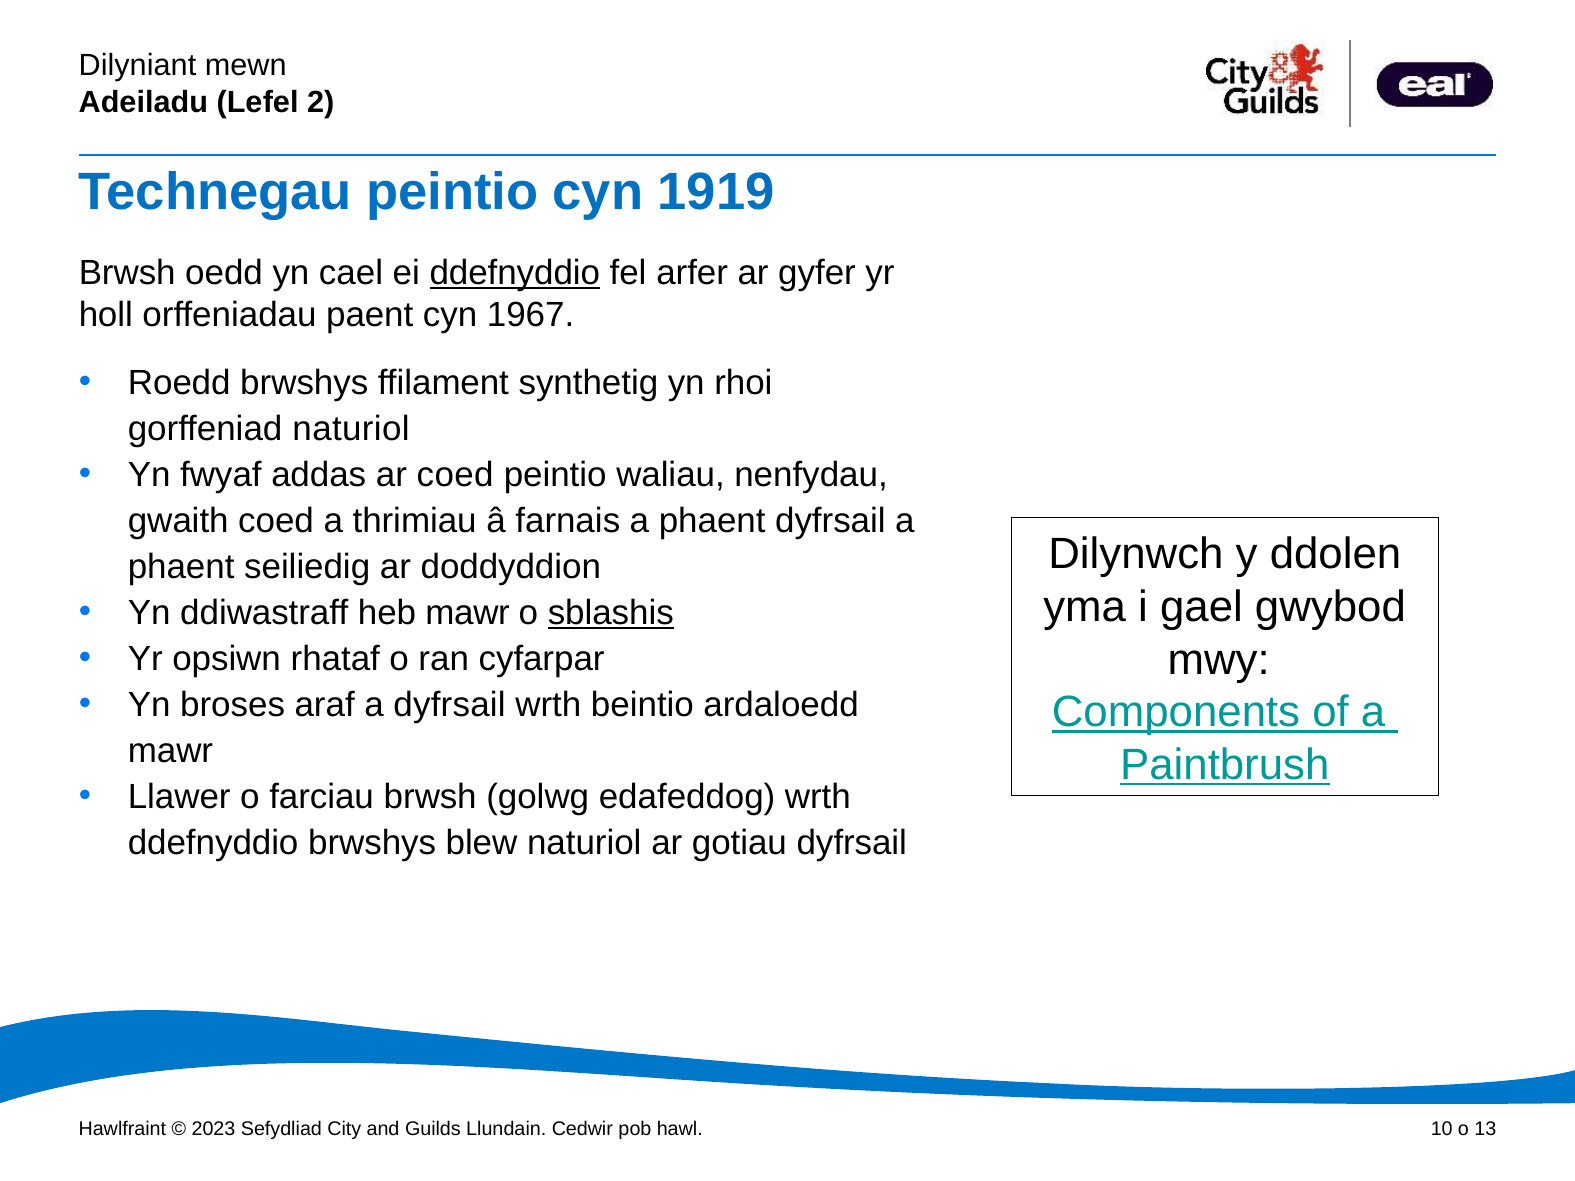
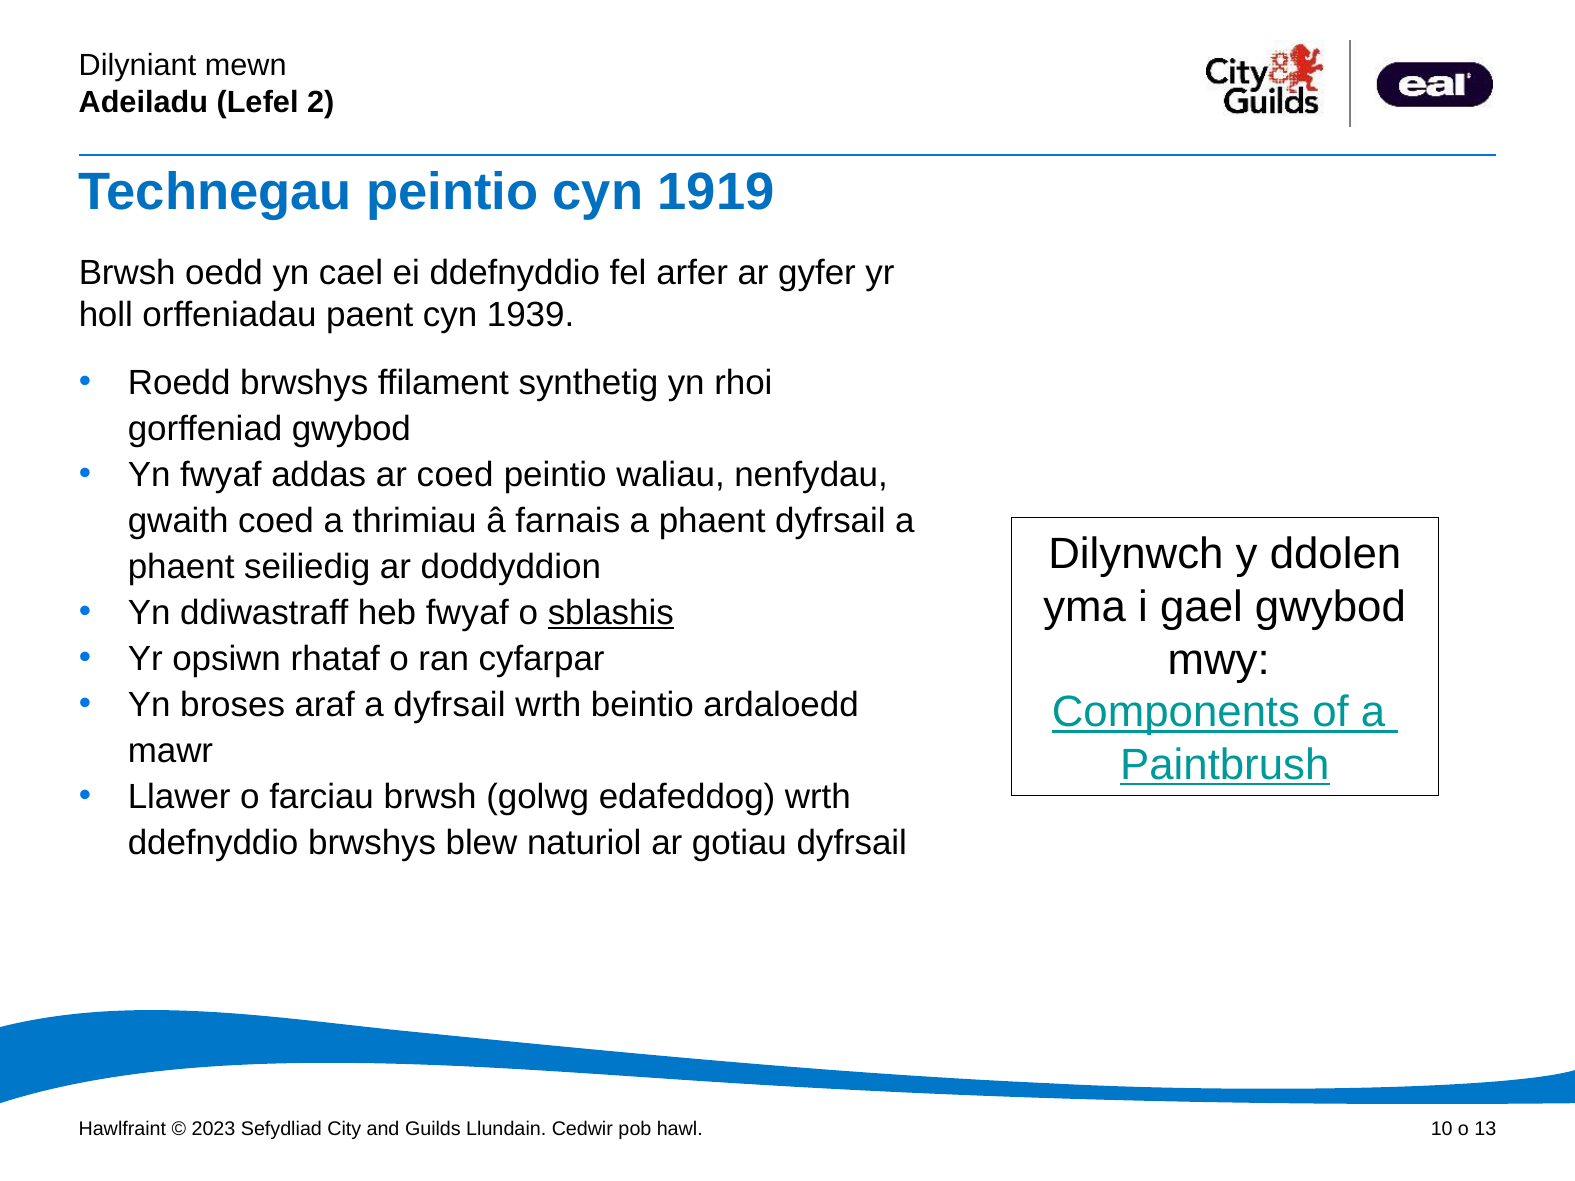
ddefnyddio at (515, 273) underline: present -> none
1967: 1967 -> 1939
gorffeniad naturiol: naturiol -> gwybod
heb mawr: mawr -> fwyaf
